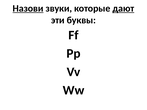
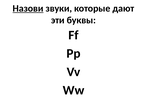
дают underline: present -> none
